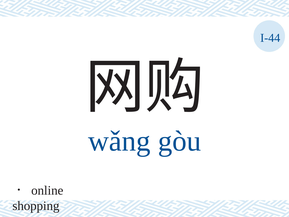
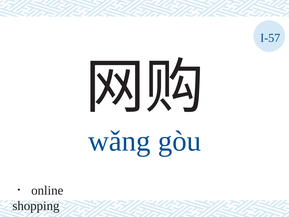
I-44: I-44 -> I-57
